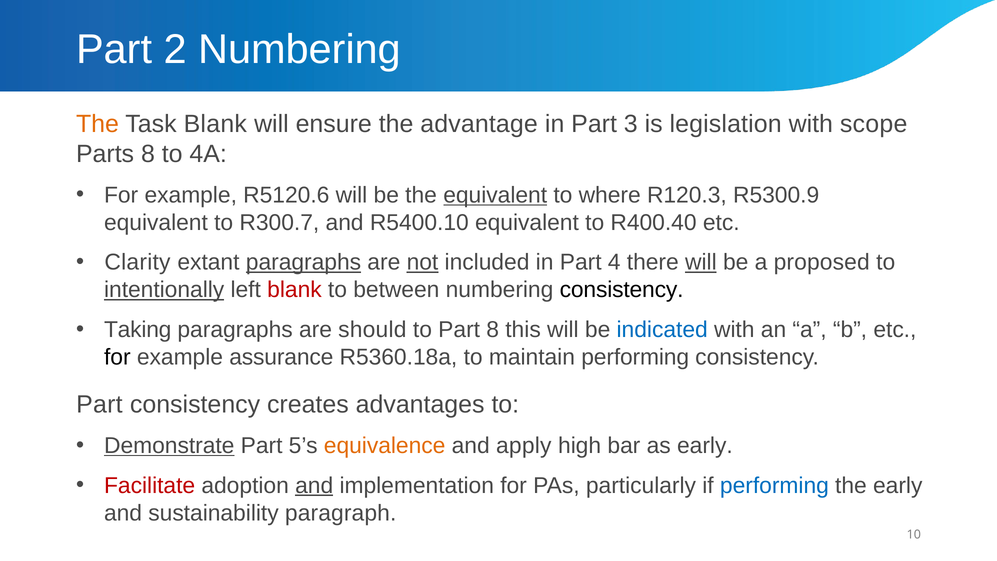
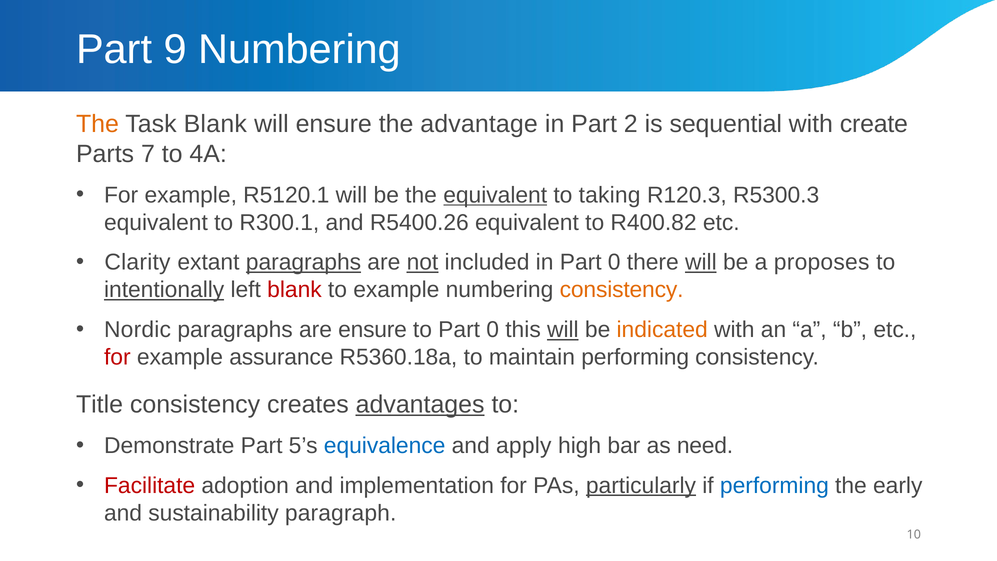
2: 2 -> 9
3: 3 -> 2
legislation: legislation -> sequential
scope: scope -> create
Parts 8: 8 -> 7
R5120.6: R5120.6 -> R5120.1
where: where -> taking
R5300.9: R5300.9 -> R5300.3
R300.7: R300.7 -> R300.1
R5400.10: R5400.10 -> R5400.26
R400.40: R400.40 -> R400.82
in Part 4: 4 -> 0
proposed: proposed -> proposes
to between: between -> example
consistency at (622, 290) colour: black -> orange
Taking: Taking -> Nordic
are should: should -> ensure
to Part 8: 8 -> 0
will at (563, 330) underline: none -> present
indicated colour: blue -> orange
for at (117, 357) colour: black -> red
Part at (99, 405): Part -> Title
advantages underline: none -> present
Demonstrate underline: present -> none
equivalence colour: orange -> blue
as early: early -> need
and at (314, 485) underline: present -> none
particularly underline: none -> present
